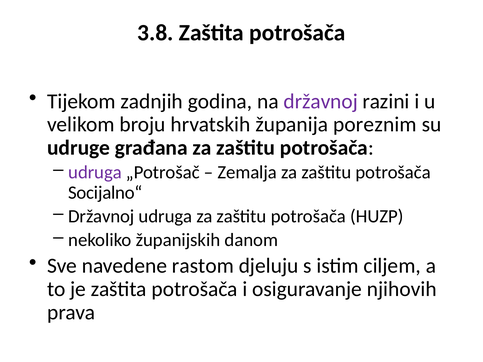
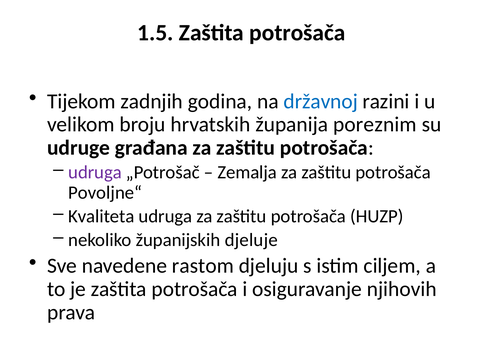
3.8: 3.8 -> 1.5
državnoj at (321, 101) colour: purple -> blue
Socijalno“: Socijalno“ -> Povoljne“
Državnoj at (101, 216): Državnoj -> Kvaliteta
danom: danom -> djeluje
